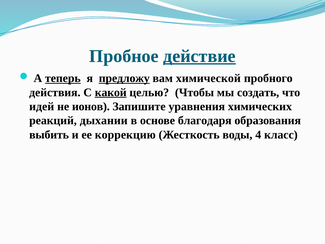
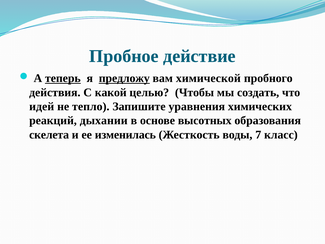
действие underline: present -> none
какой underline: present -> none
ионов: ионов -> тепло
благодаря: благодаря -> высотных
выбить: выбить -> скелета
коррекцию: коррекцию -> изменилась
4: 4 -> 7
